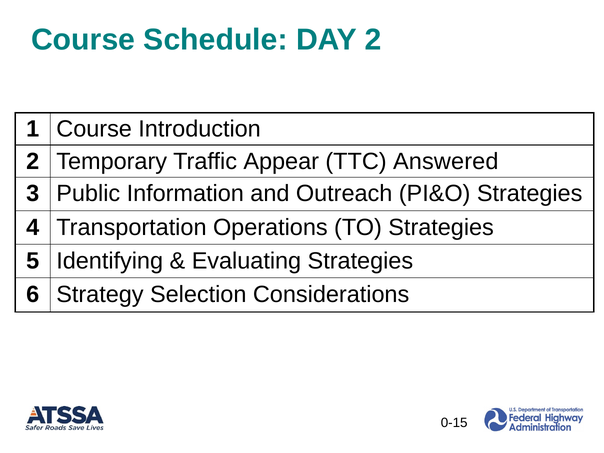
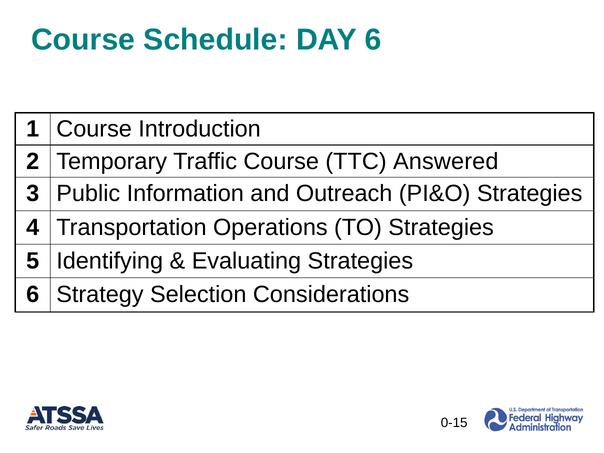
DAY 2: 2 -> 6
Traffic Appear: Appear -> Course
